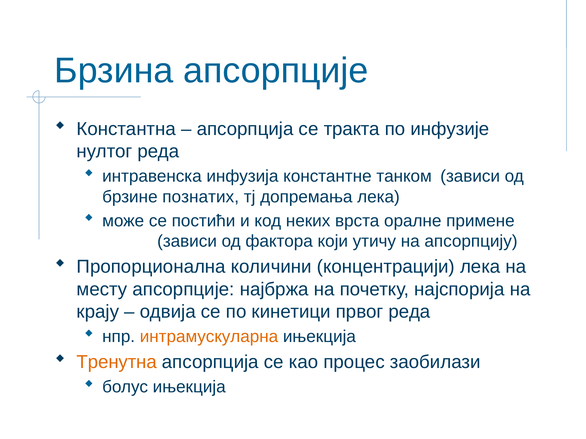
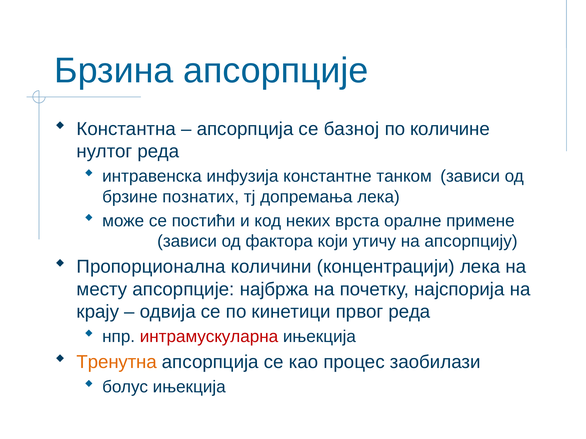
тракта: тракта -> базној
инфузије: инфузије -> количине
интрамускуларна colour: orange -> red
